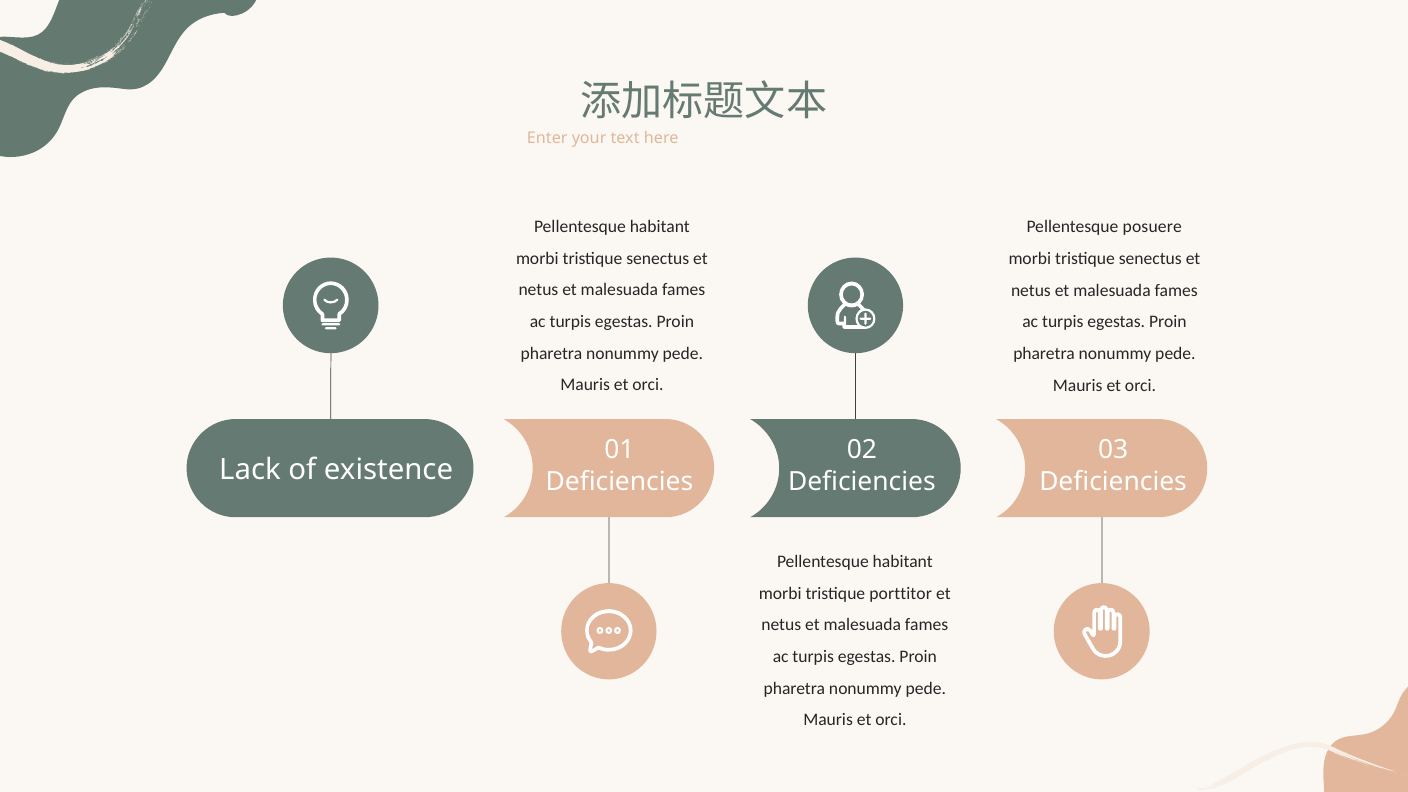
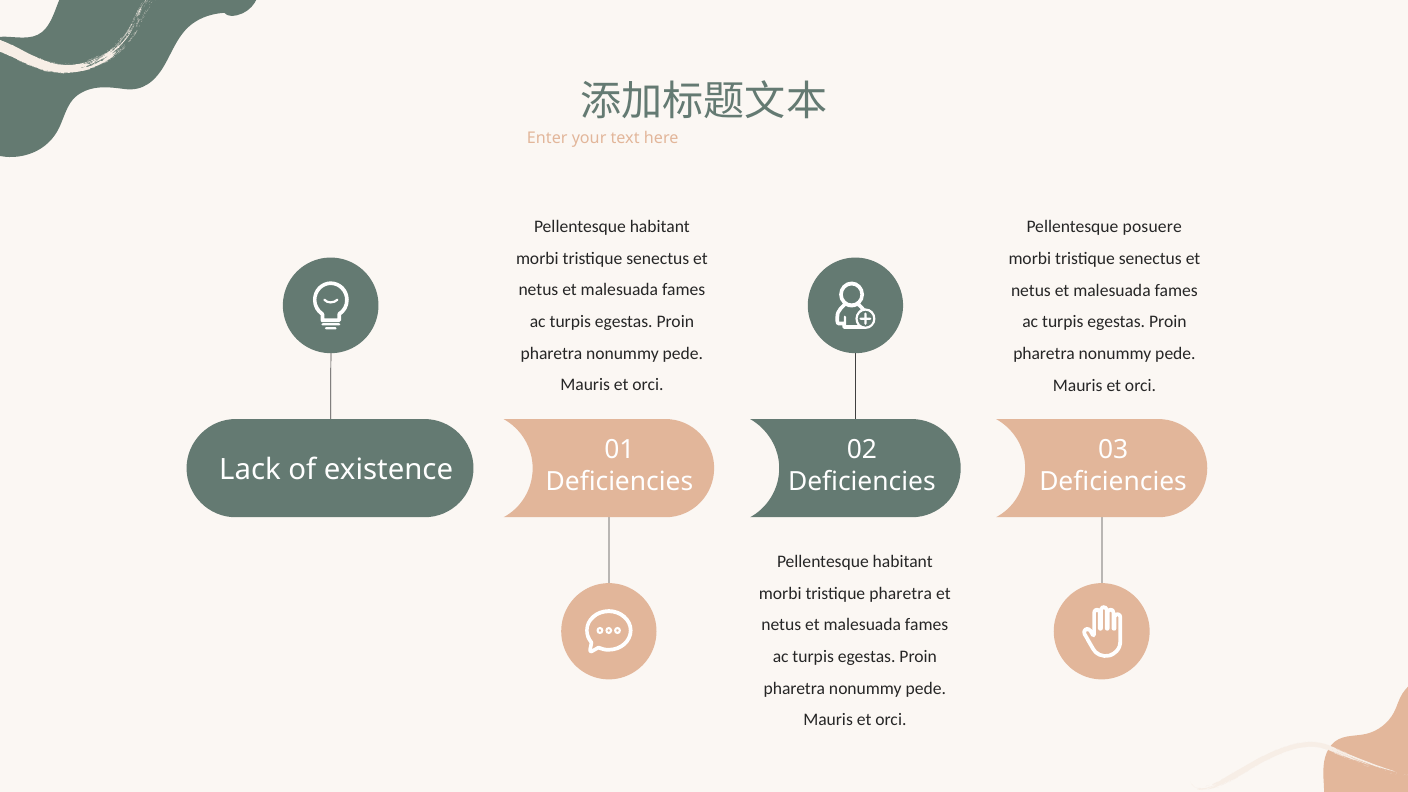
tristique porttitor: porttitor -> pharetra
